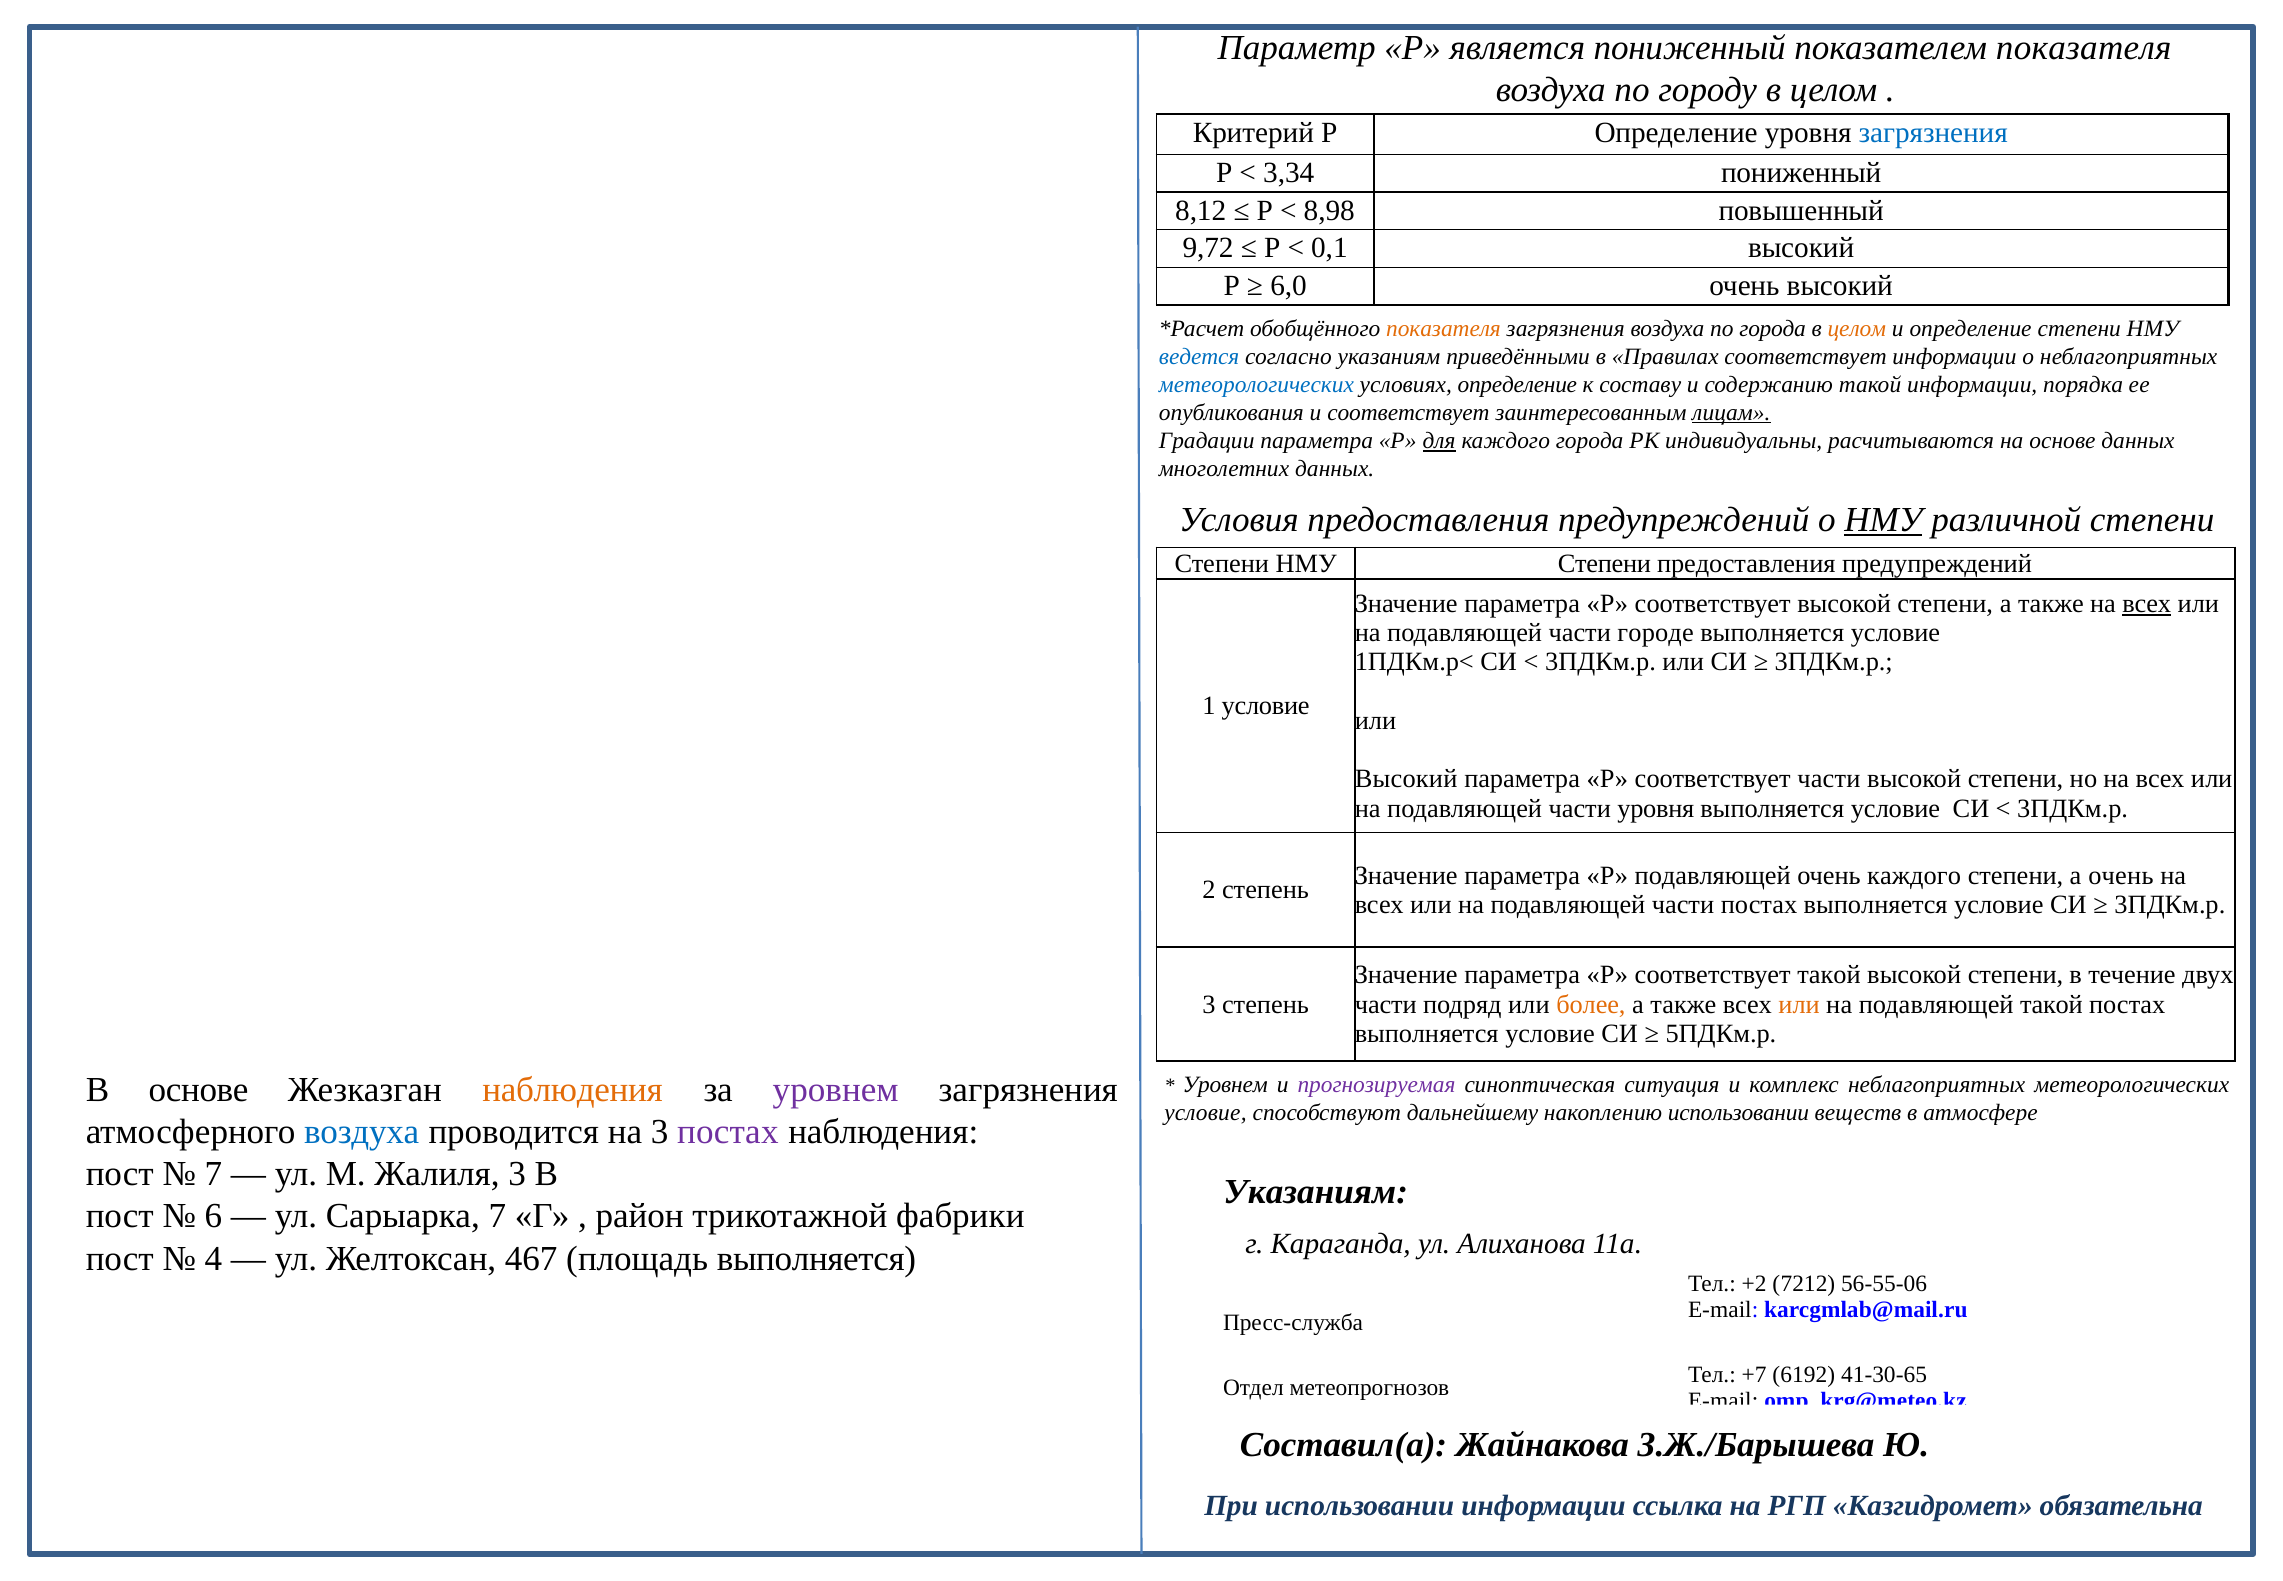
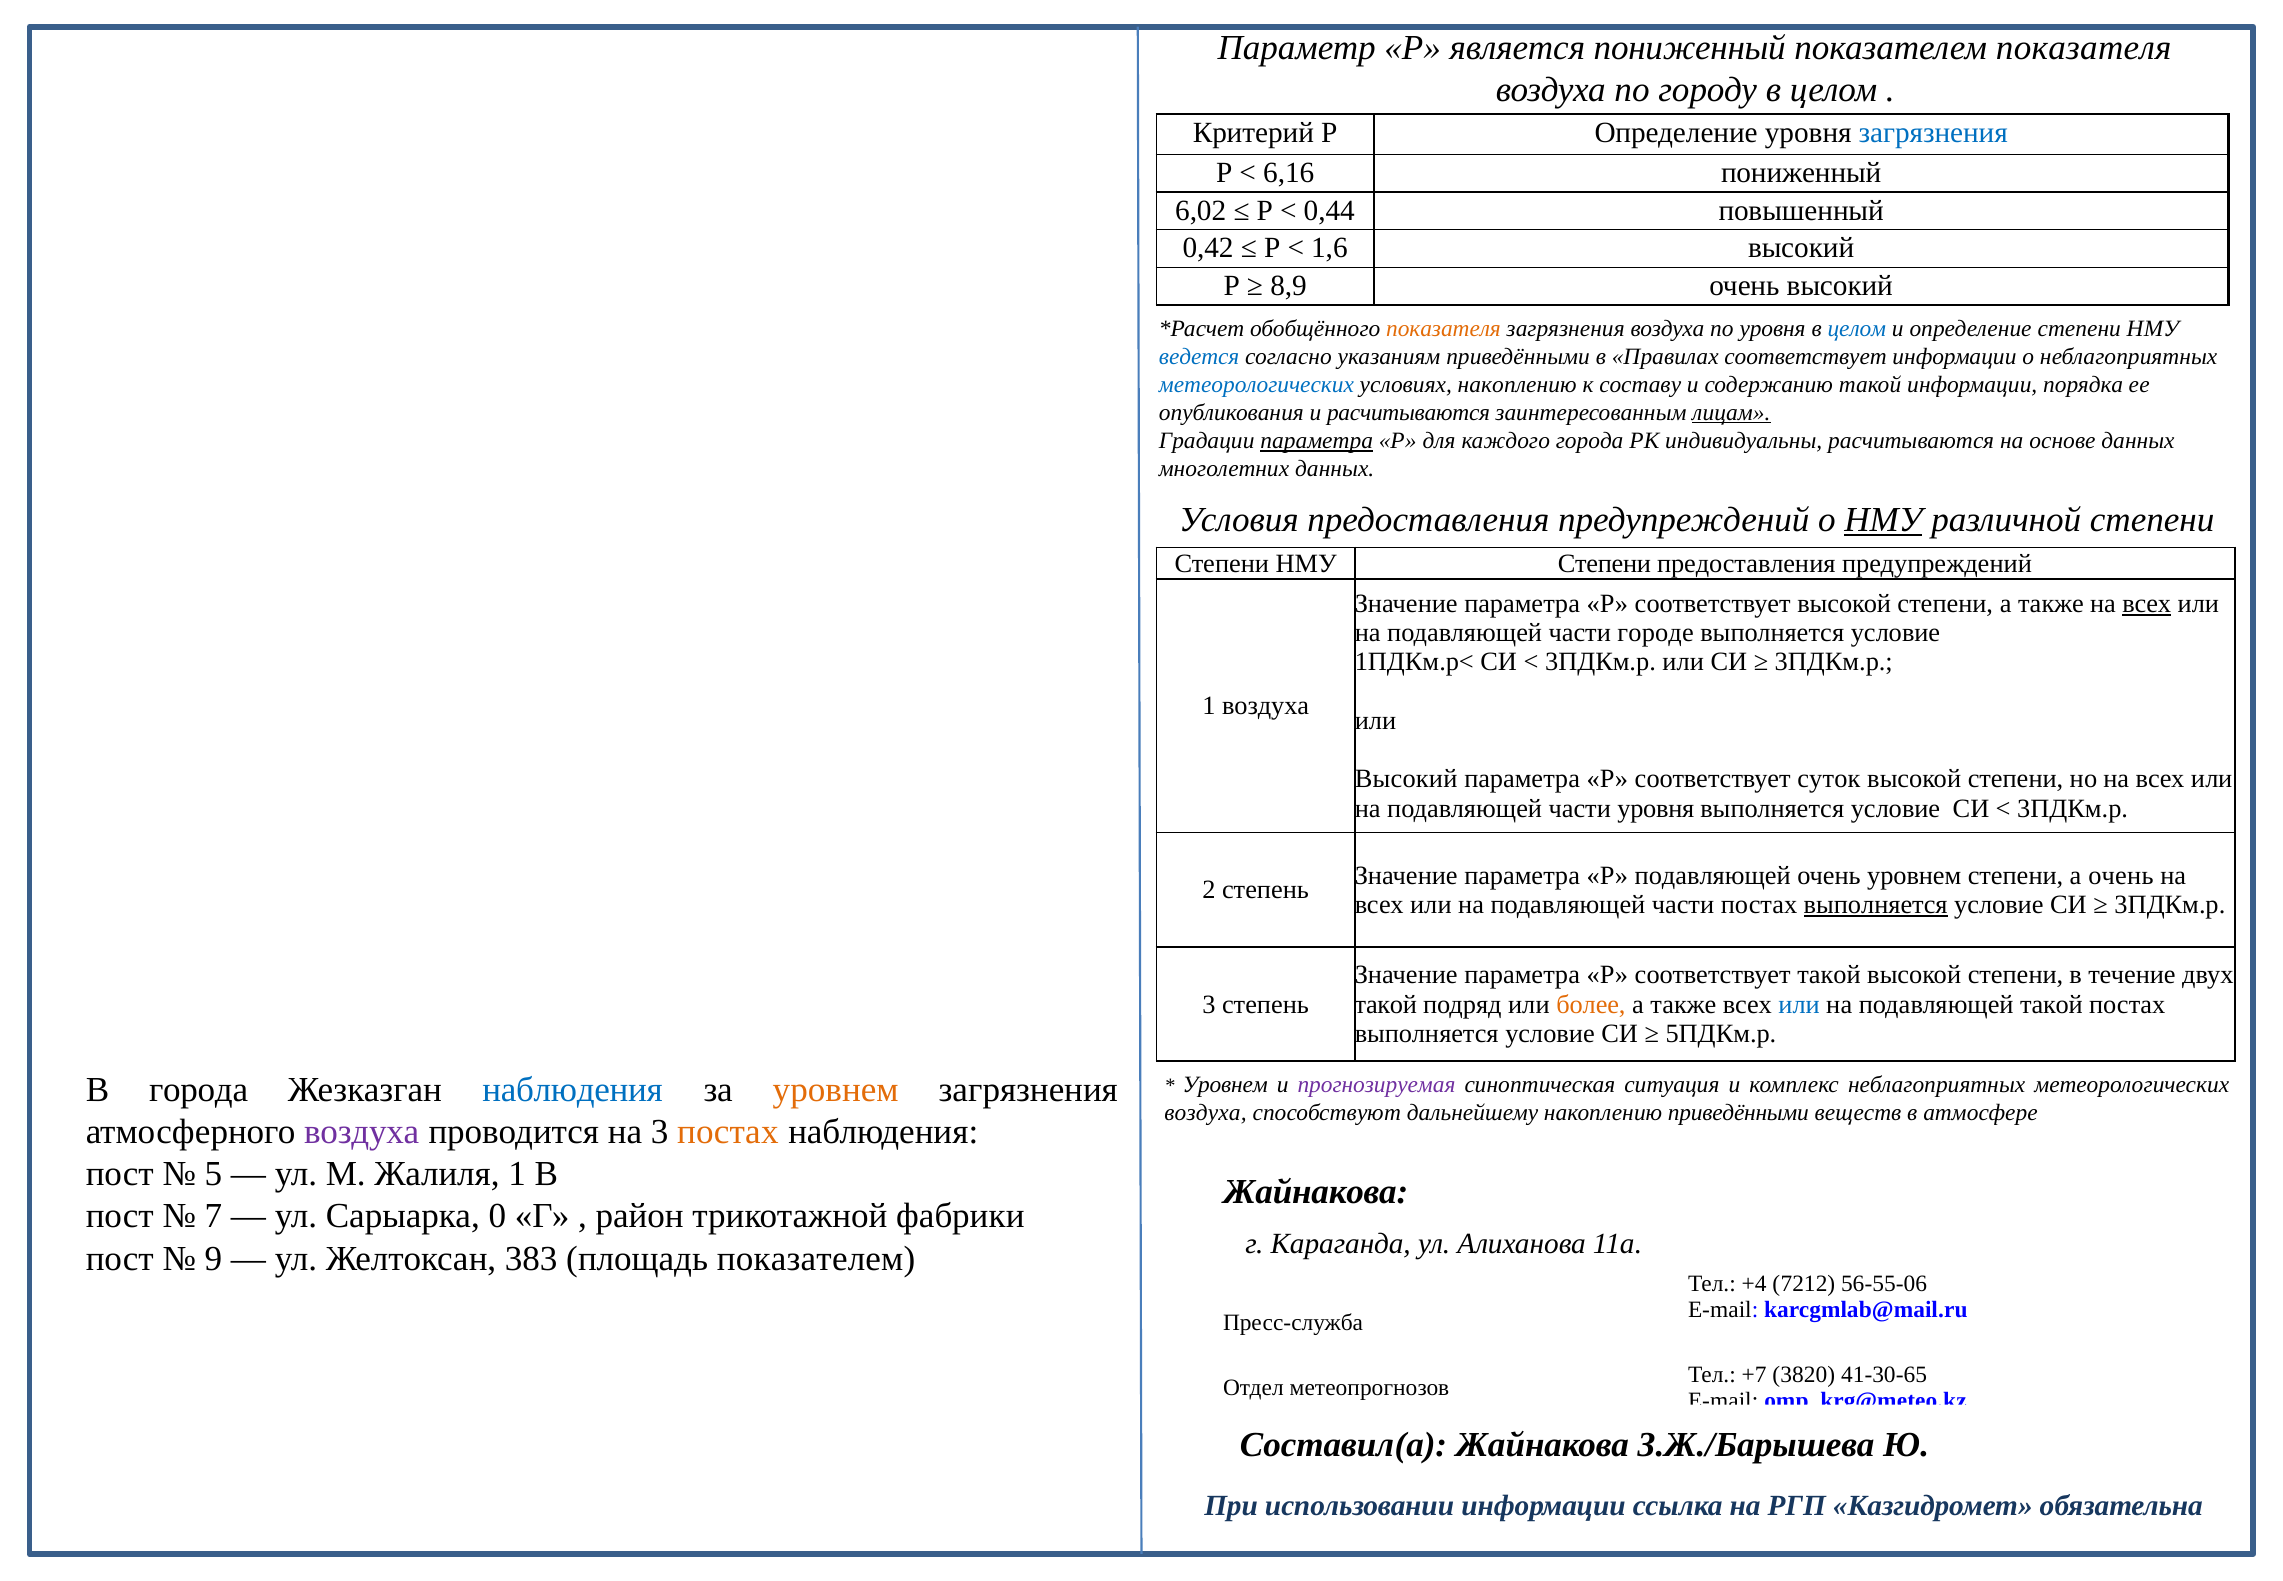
3,34: 3,34 -> 6,16
8,12: 8,12 -> 6,02
8,98: 8,98 -> 0,44
9,72: 9,72 -> 0,42
0,1: 0,1 -> 1,6
6,0: 6,0 -> 8,9
по города: города -> уровня
целом at (1857, 328) colour: orange -> blue
условиях определение: определение -> накоплению
и соответствует: соответствует -> расчитываются
параметра at (1317, 441) underline: none -> present
для underline: present -> none
1 условие: условие -> воздуха
соответствует части: части -> суток
очень каждого: каждого -> уровнем
выполняется at (1876, 904) underline: none -> present
части at (1386, 1004): части -> такой
или at (1799, 1004) colour: orange -> blue
В основе: основе -> города
наблюдения at (572, 1090) colour: orange -> blue
уровнем at (836, 1090) colour: purple -> orange
условие at (1205, 1113): условие -> воздуха
накоплению использовании: использовании -> приведёнными
воздуха at (362, 1132) colour: blue -> purple
постах at (728, 1132) colour: purple -> orange
7 at (213, 1174): 7 -> 5
Жалиля 3: 3 -> 1
Указаниям at (1316, 1192): Указаниям -> Жайнакова
6: 6 -> 7
Сарыарка 7: 7 -> 0
4: 4 -> 9
467: 467 -> 383
площадь выполняется: выполняется -> показателем
+2: +2 -> +4
6192: 6192 -> 3820
